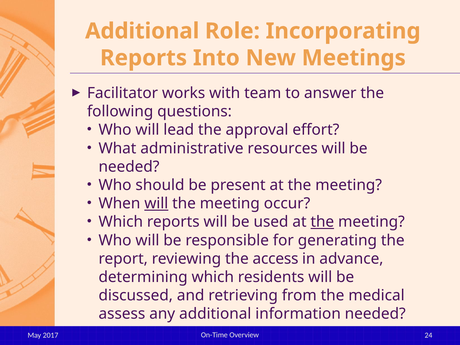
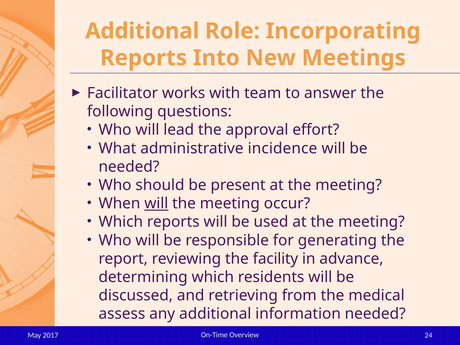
resources: resources -> incidence
the at (322, 222) underline: present -> none
access: access -> facility
